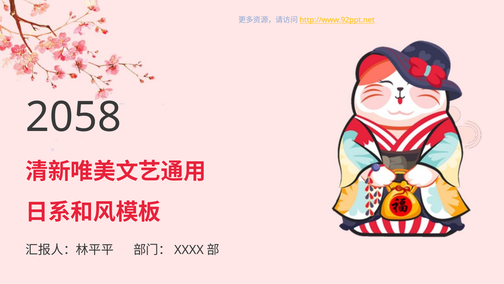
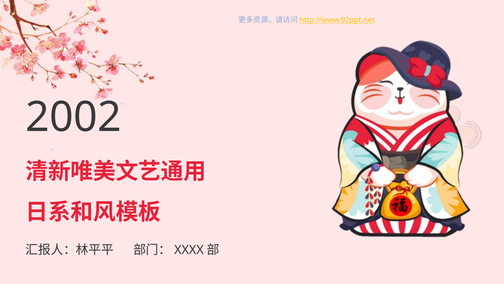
2058: 2058 -> 2002
